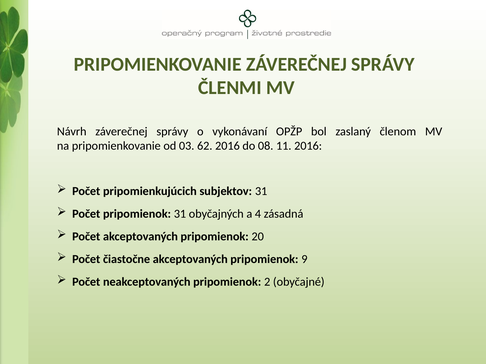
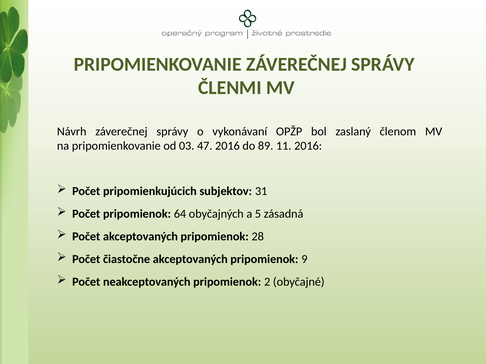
62: 62 -> 47
08: 08 -> 89
pripomienok 31: 31 -> 64
4: 4 -> 5
20: 20 -> 28
